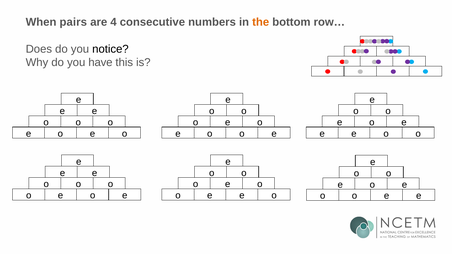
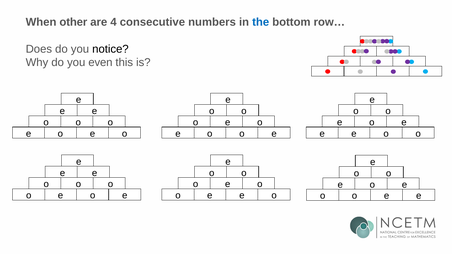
pairs: pairs -> other
the colour: orange -> blue
have: have -> even
